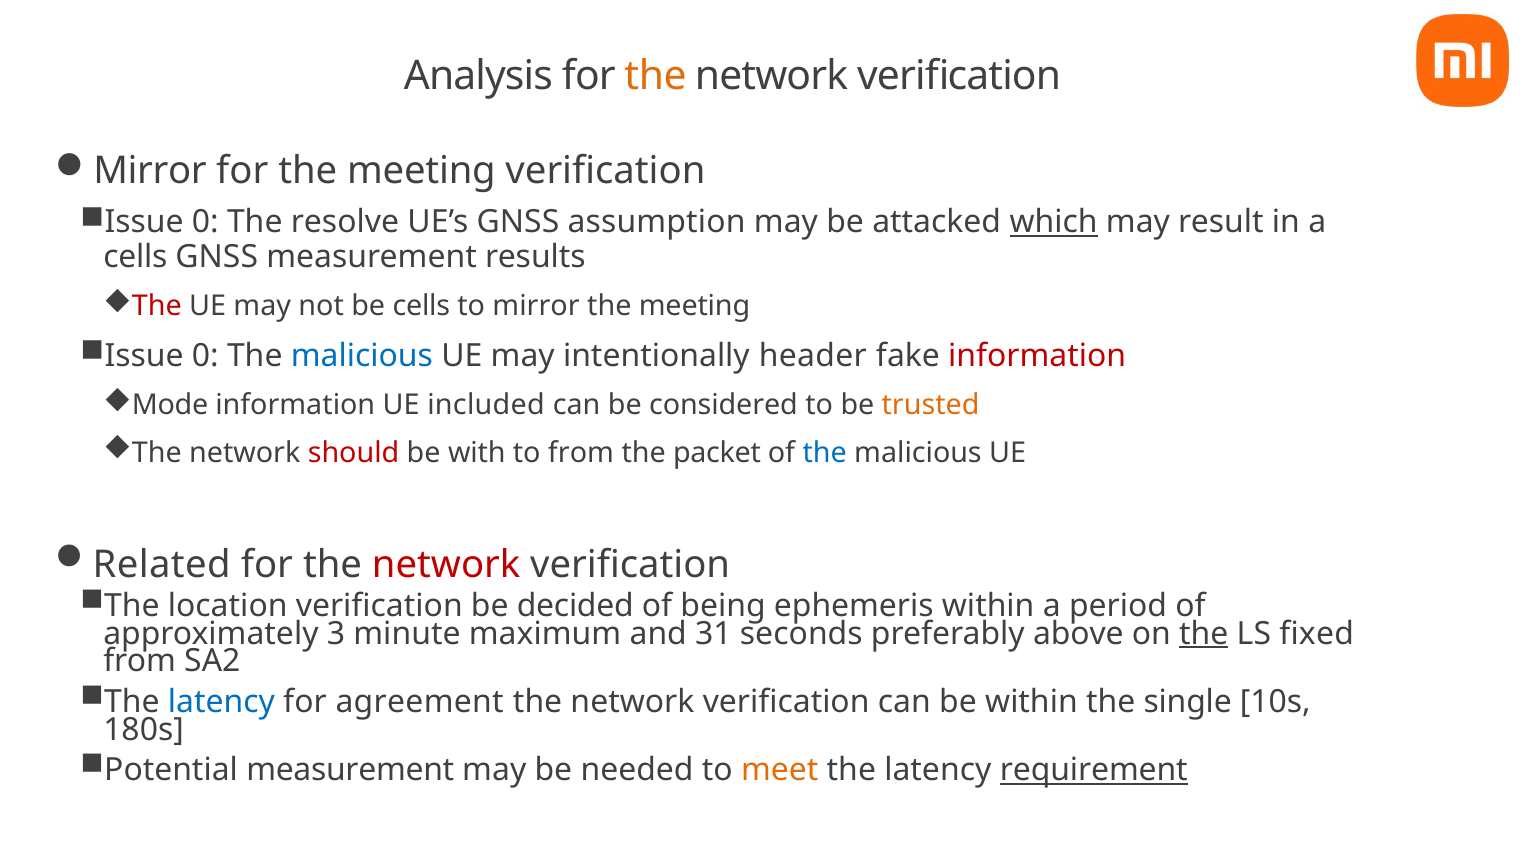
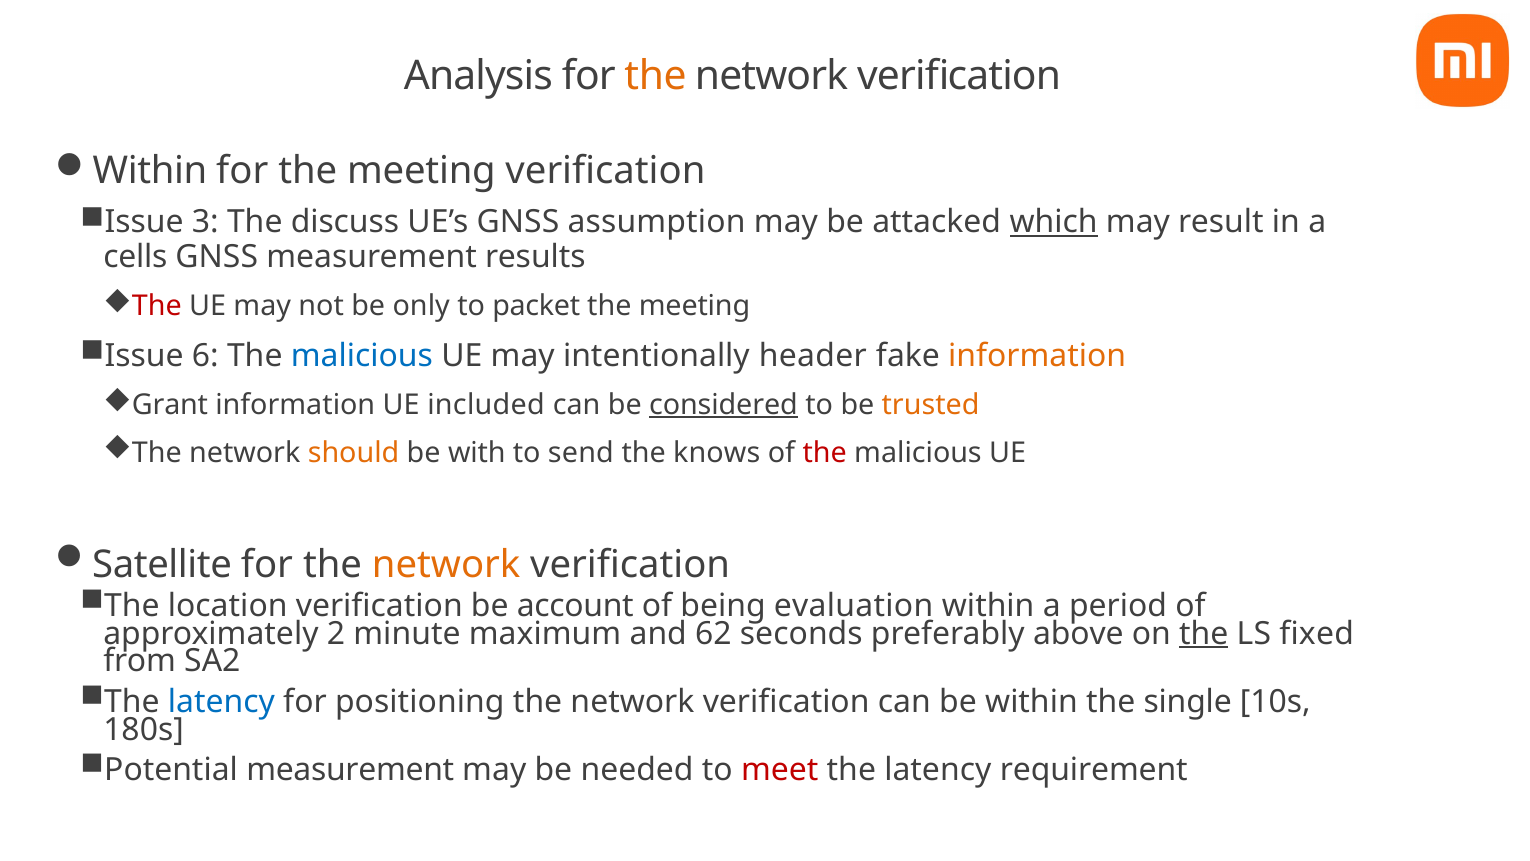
Mirror at (150, 171): Mirror -> Within
0 at (205, 222): 0 -> 3
resolve: resolve -> discuss
be cells: cells -> only
to mirror: mirror -> packet
0 at (205, 355): 0 -> 6
information at (1037, 355) colour: red -> orange
Mode: Mode -> Grant
considered underline: none -> present
should colour: red -> orange
to from: from -> send
packet: packet -> knows
the at (825, 452) colour: blue -> red
Related: Related -> Satellite
network at (446, 564) colour: red -> orange
decided: decided -> account
ephemeris: ephemeris -> evaluation
3: 3 -> 2
31: 31 -> 62
agreement: agreement -> positioning
meet colour: orange -> red
requirement underline: present -> none
